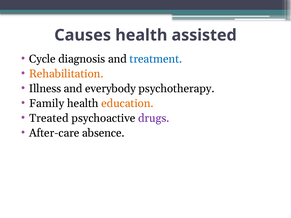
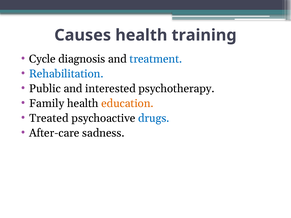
assisted: assisted -> training
Rehabilitation colour: orange -> blue
Illness: Illness -> Public
everybody: everybody -> interested
drugs colour: purple -> blue
absence: absence -> sadness
